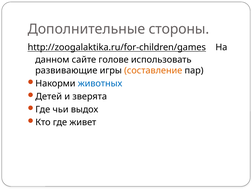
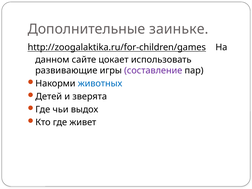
стороны: стороны -> заиньке
голове: голове -> цокает
составление colour: orange -> purple
